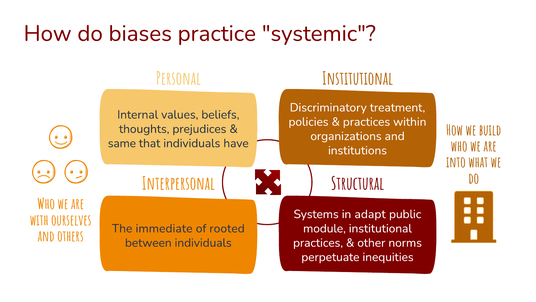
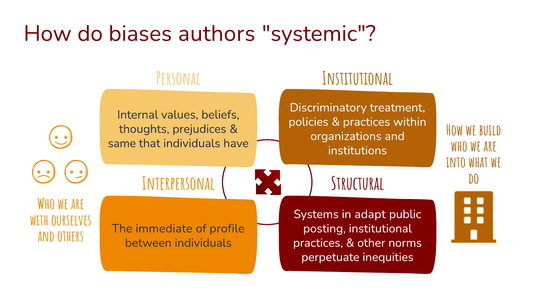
practice: practice -> authors
rooted: rooted -> profile
module: module -> posting
